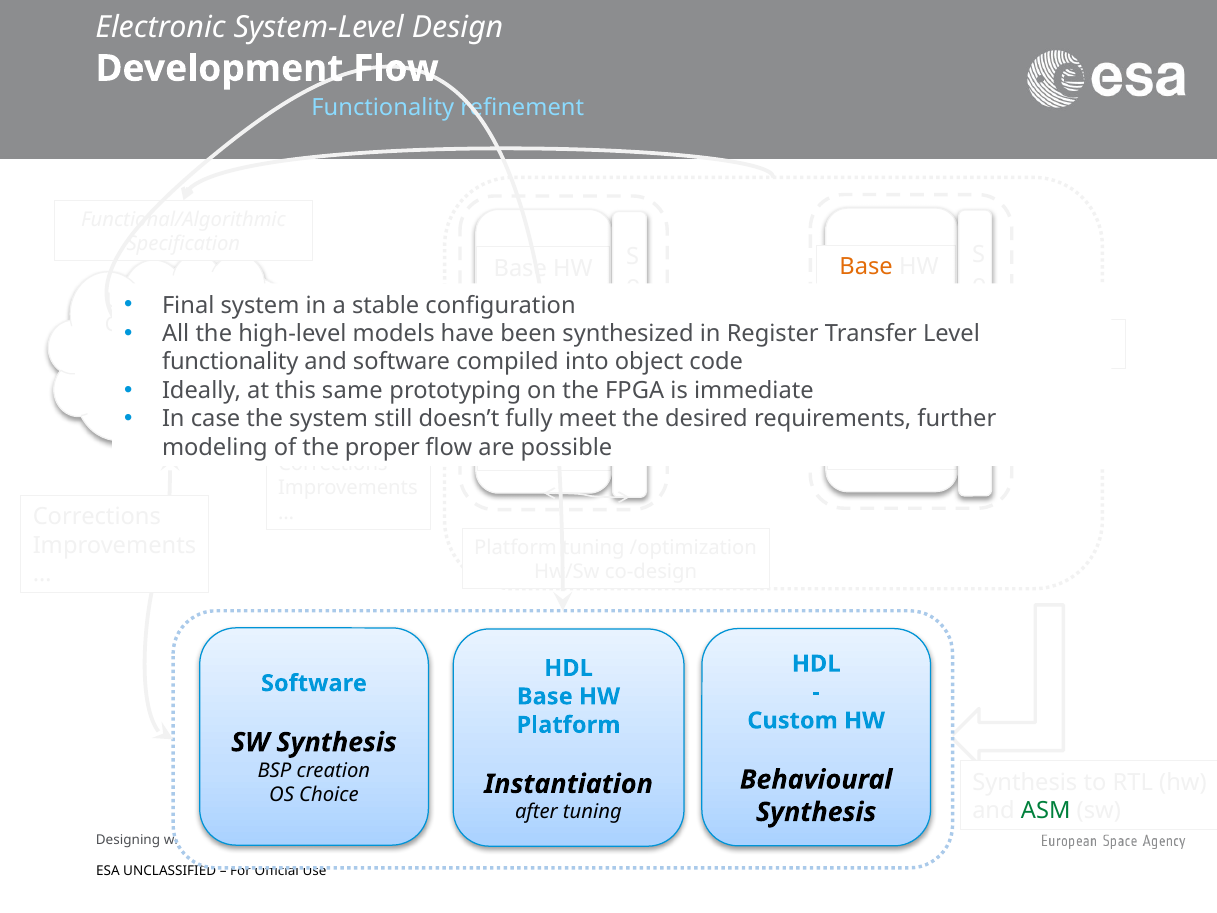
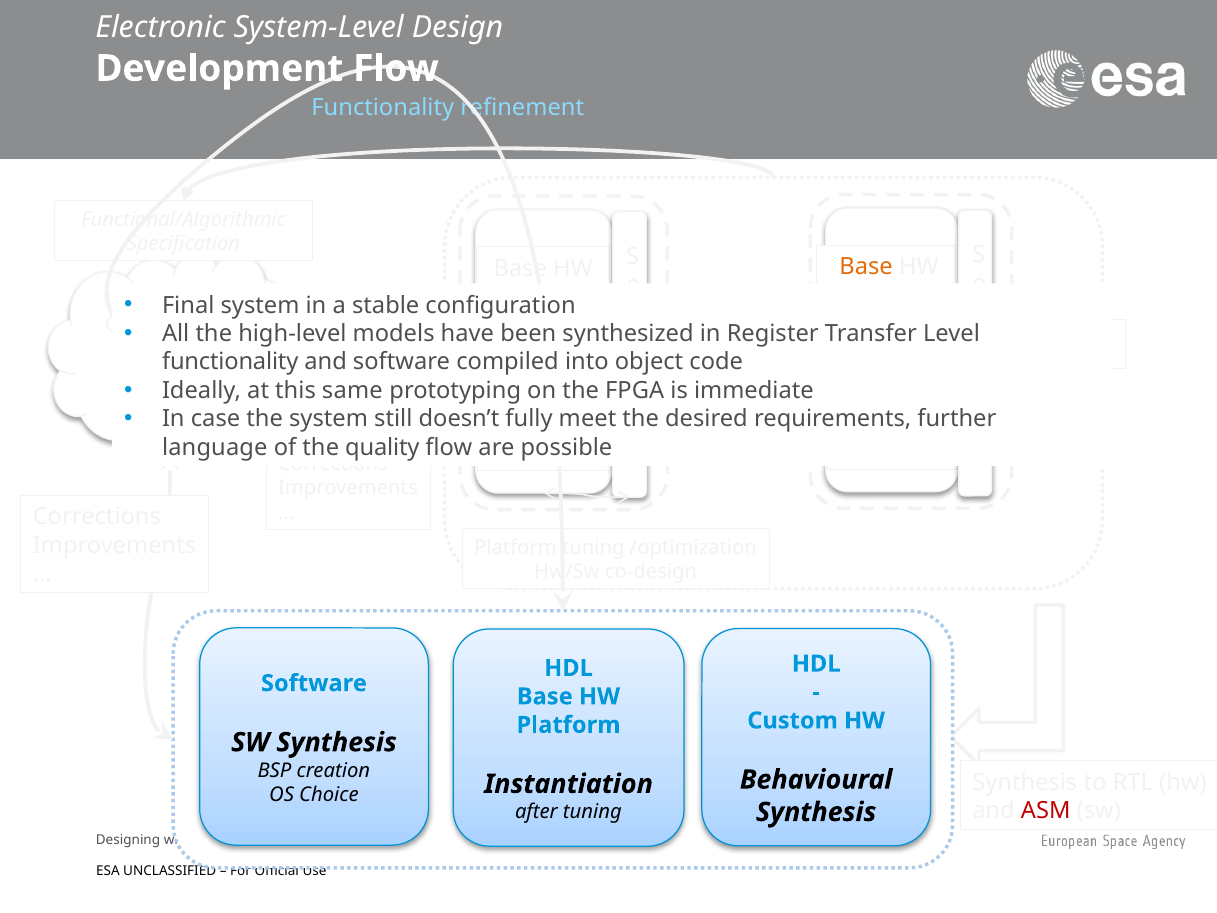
modeling: modeling -> language
proper: proper -> quality
ASM colour: green -> red
